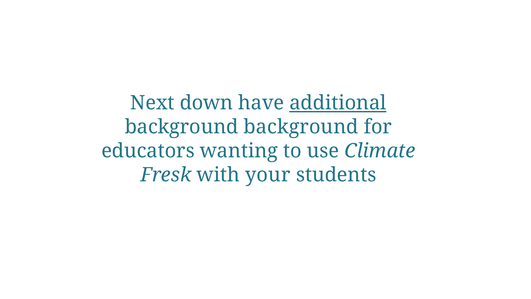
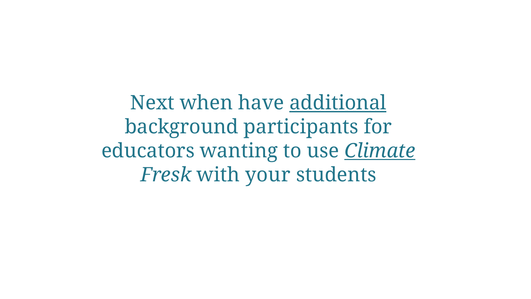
down: down -> when
background background: background -> participants
Climate underline: none -> present
